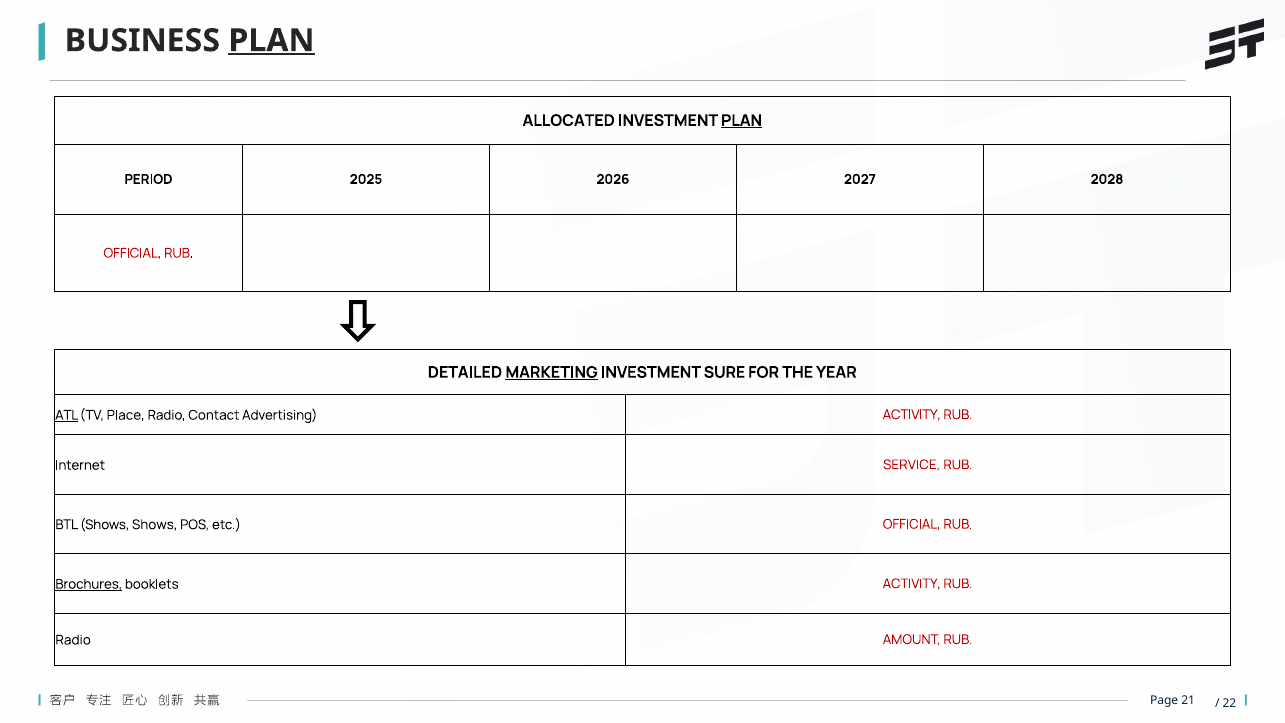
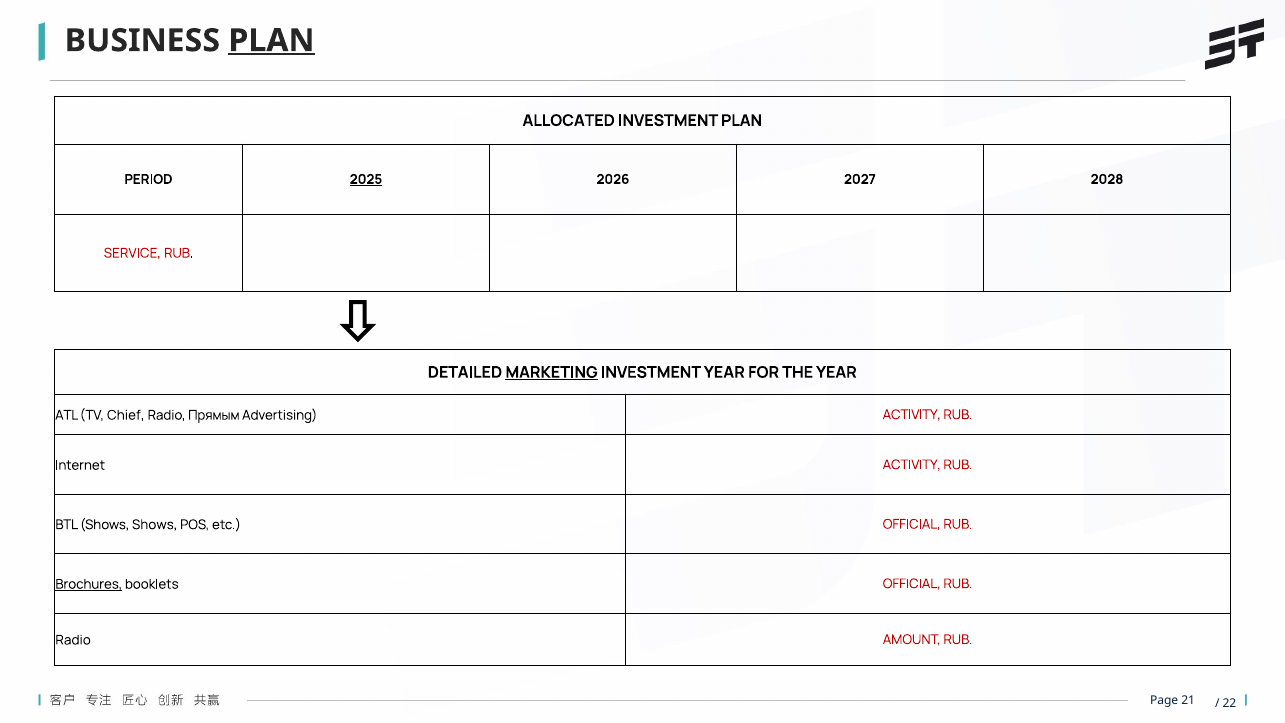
PLAN at (742, 121) underline: present -> none
2025 underline: none -> present
OFFICIAL at (132, 253): OFFICIAL -> SERVICE
INVESTMENT SURE: SURE -> YEAR
ATL underline: present -> none
Place: Place -> Chief
Сontact: Сontact -> Прямым
Internet SERVICE: SERVICE -> ACTIVITY
booklets ACTIVITY: ACTIVITY -> OFFICIAL
